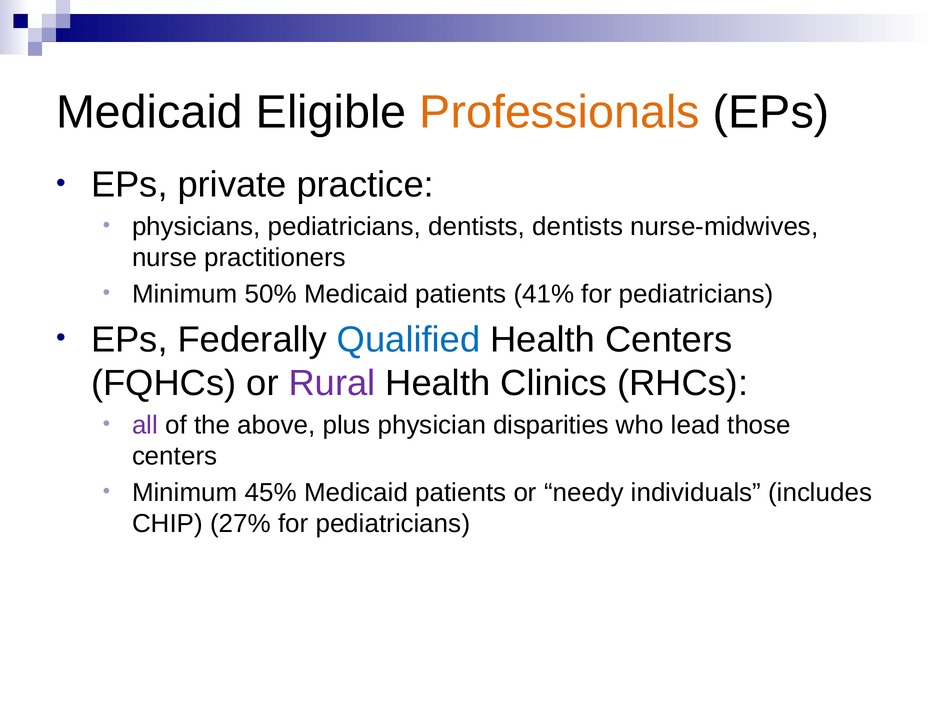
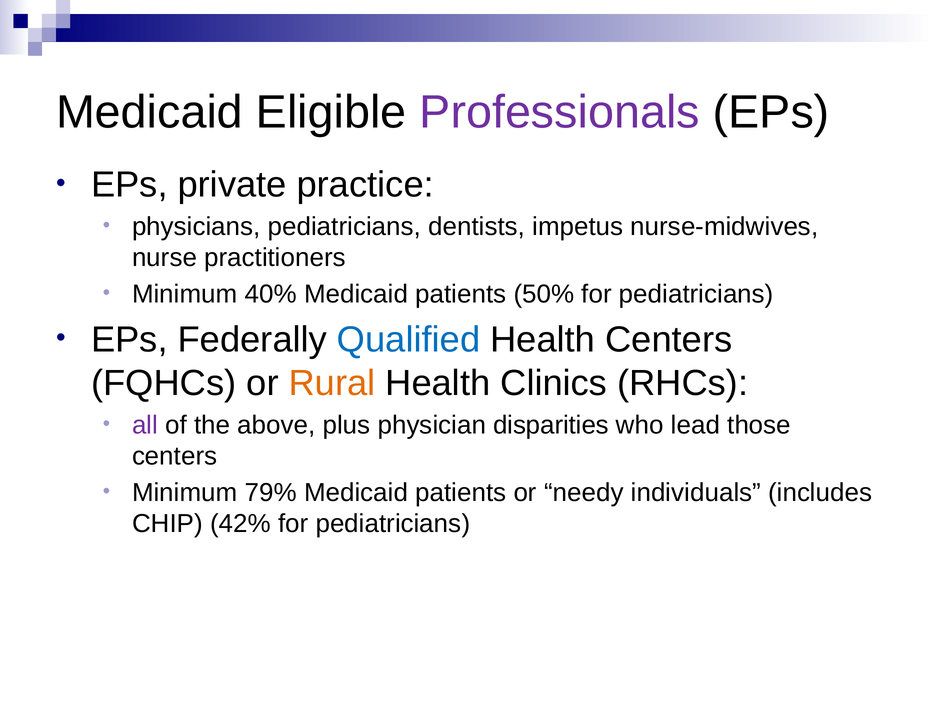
Professionals colour: orange -> purple
dentists dentists: dentists -> impetus
50%: 50% -> 40%
41%: 41% -> 50%
Rural colour: purple -> orange
45%: 45% -> 79%
27%: 27% -> 42%
